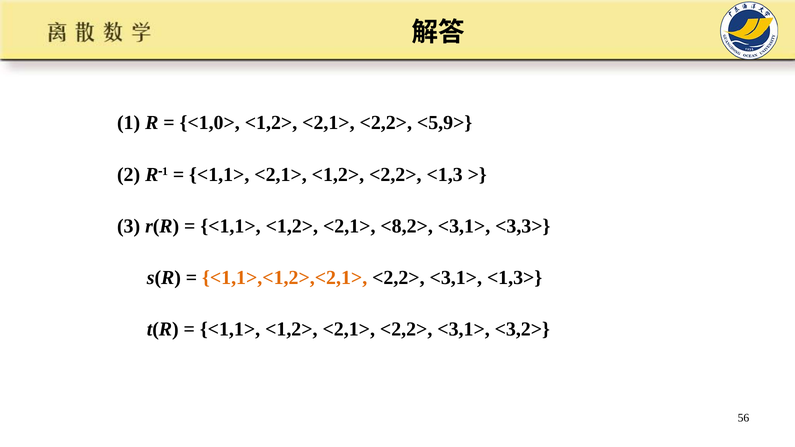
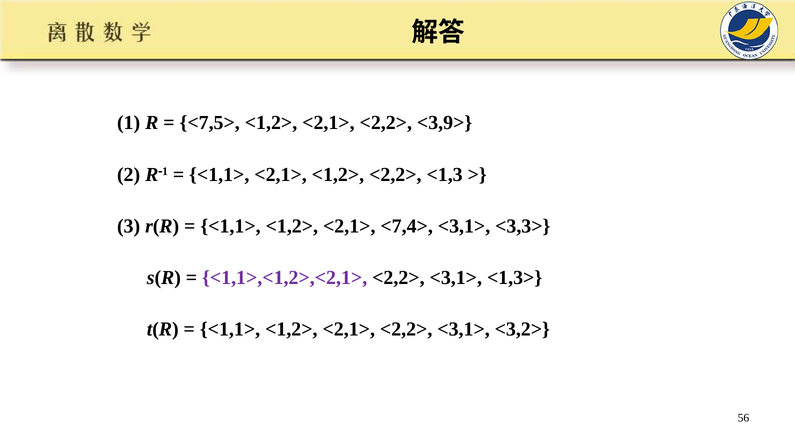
<1,0>: <1,0> -> <7,5>
<5,9>: <5,9> -> <3,9>
<8,2>: <8,2> -> <7,4>
<1,1>,<1,2>,<2,1> colour: orange -> purple
